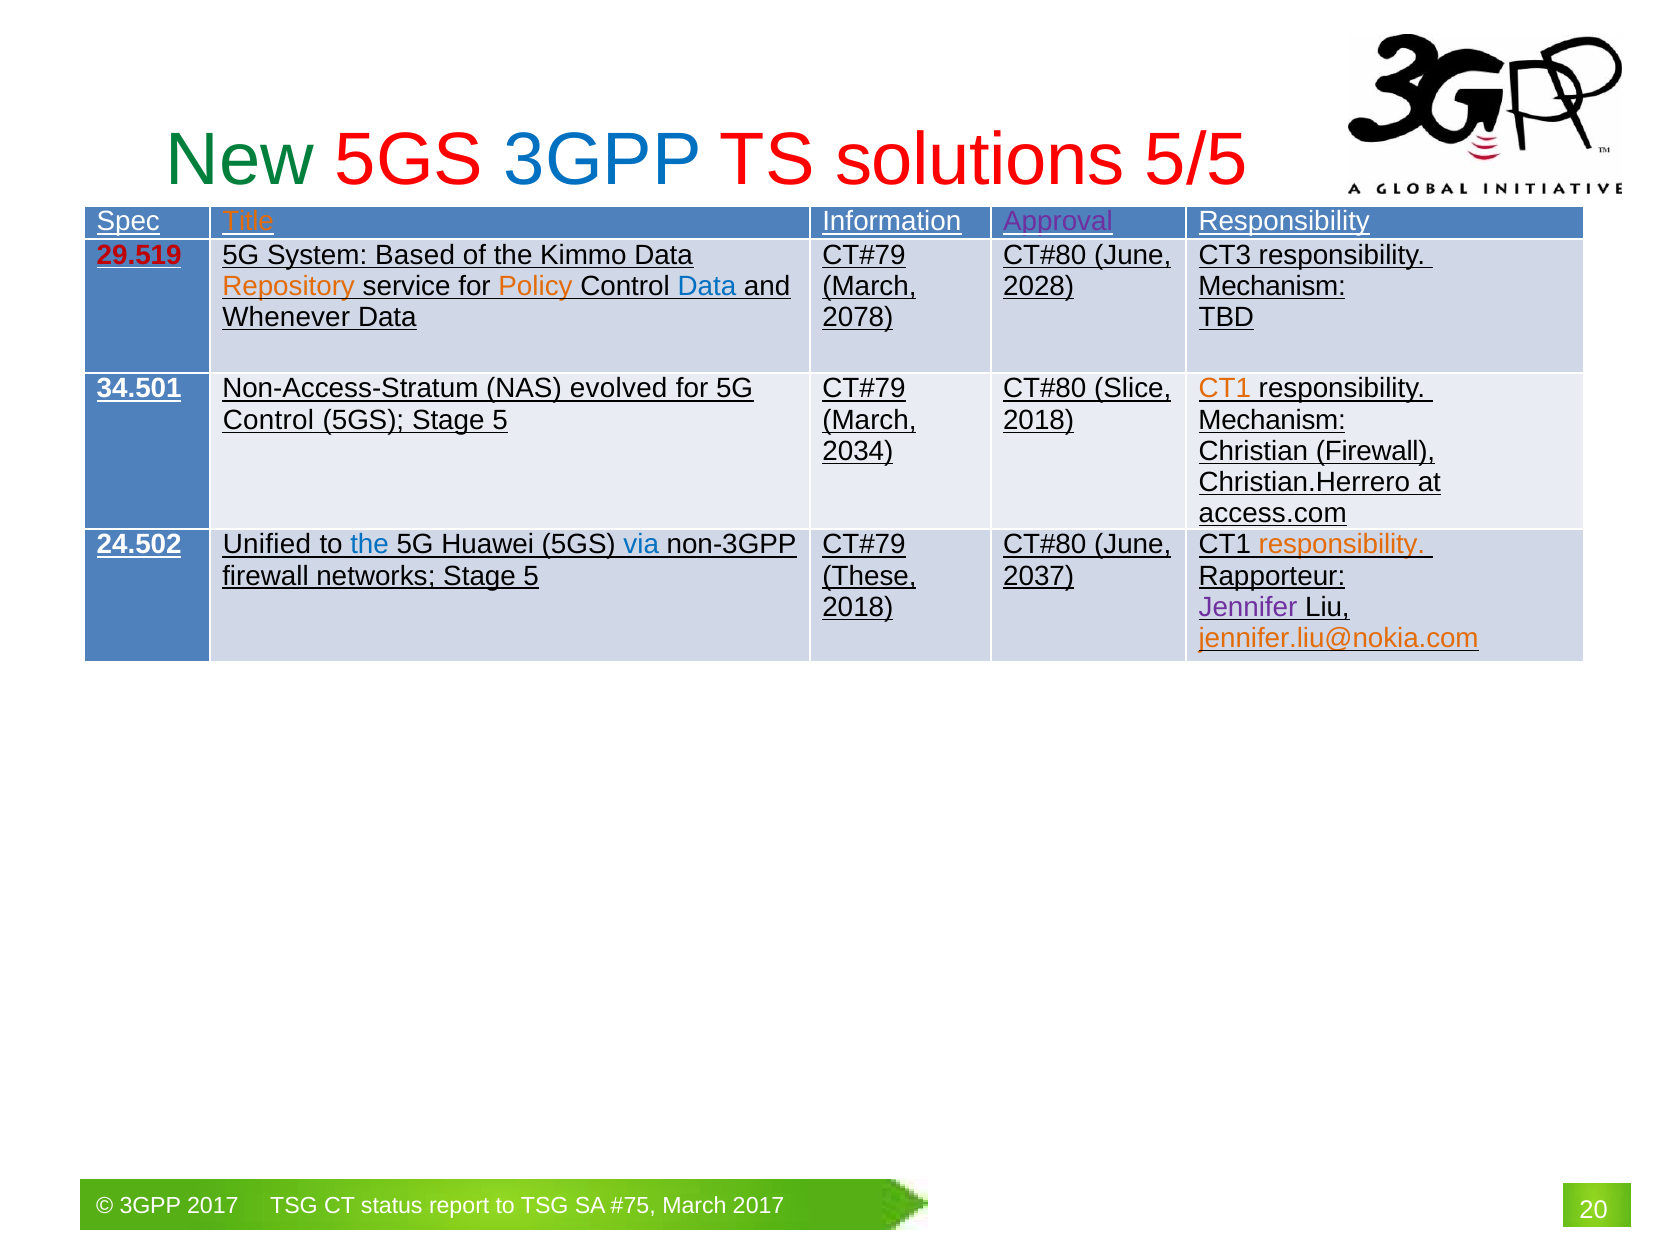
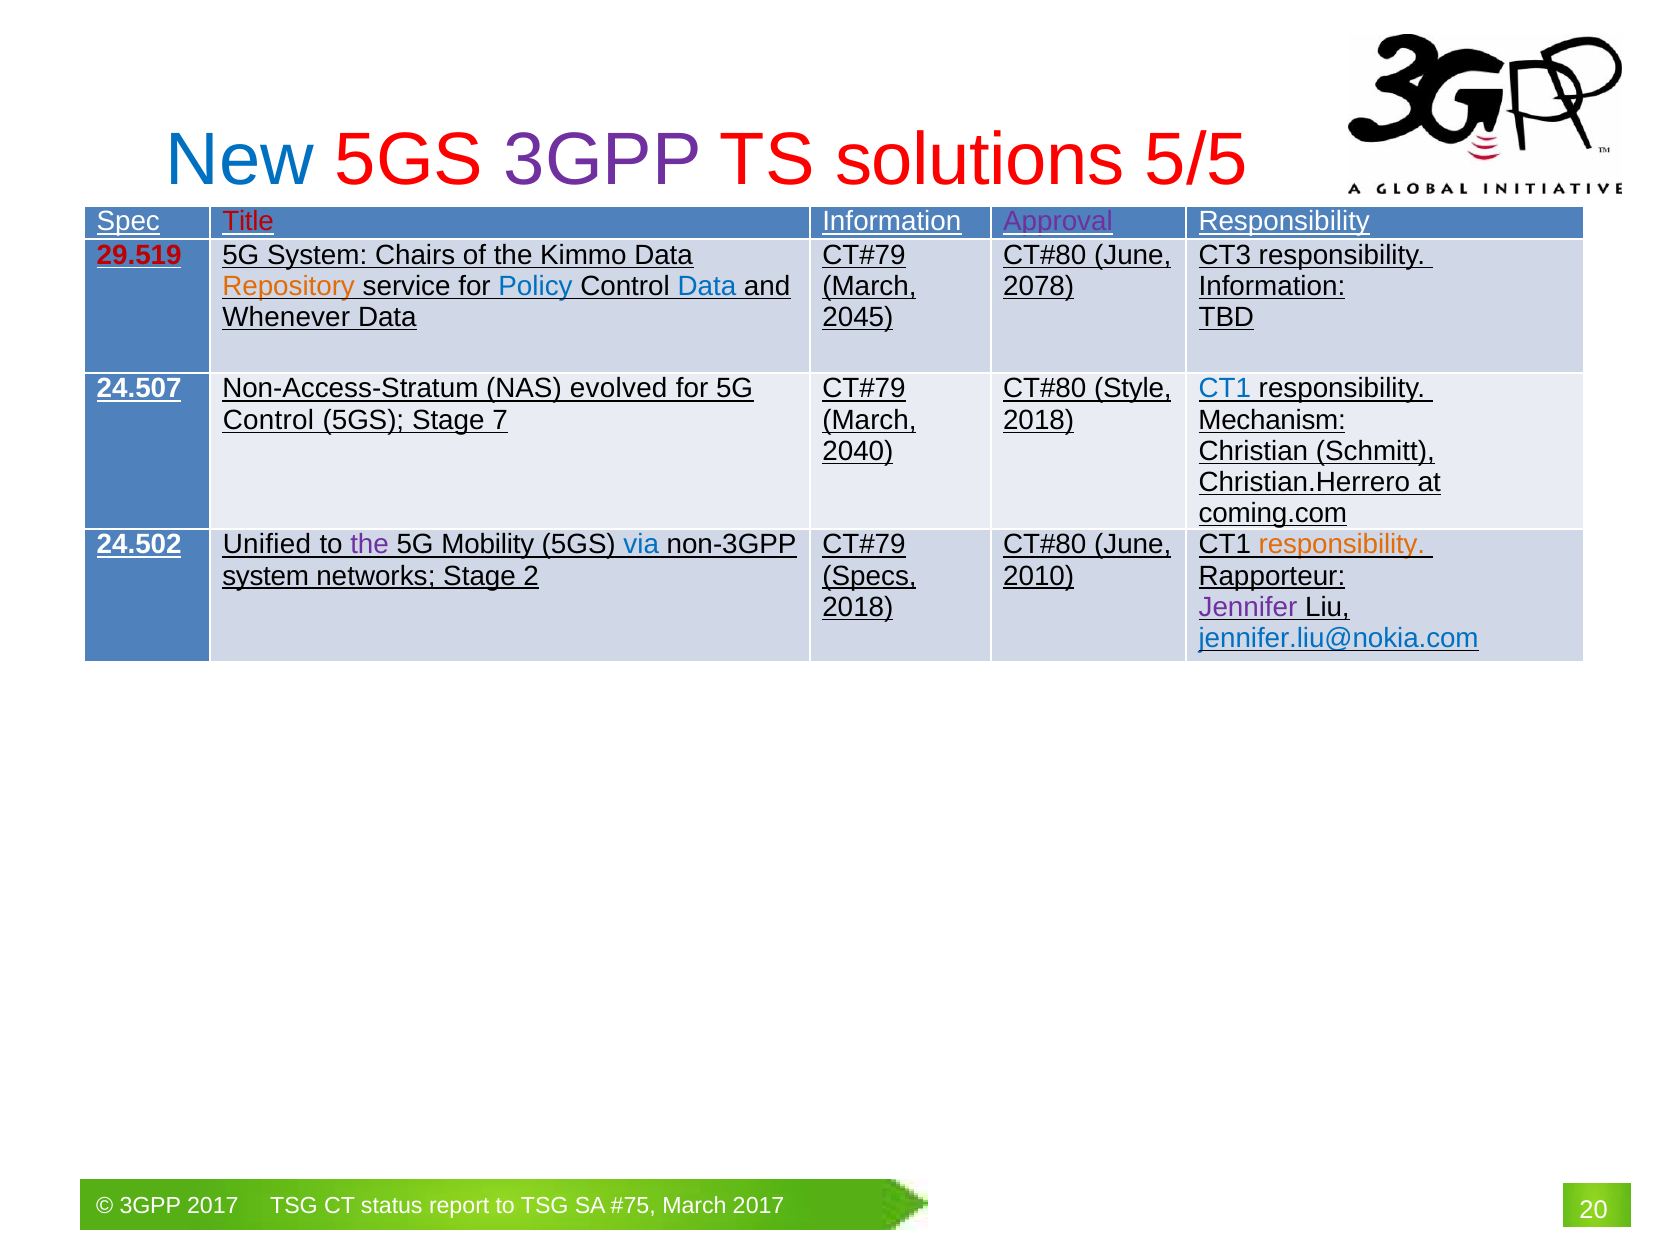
New colour: green -> blue
3GPP at (603, 160) colour: blue -> purple
Title colour: orange -> red
Based: Based -> Chairs
Policy colour: orange -> blue
2028: 2028 -> 2078
Mechanism at (1272, 286): Mechanism -> Information
2078: 2078 -> 2045
34.501: 34.501 -> 24.507
Slice: Slice -> Style
CT1 at (1225, 389) colour: orange -> blue
5GS Stage 5: 5 -> 7
2034: 2034 -> 2040
Christian Firewall: Firewall -> Schmitt
access.com: access.com -> coming.com
the at (370, 545) colour: blue -> purple
Huawei: Huawei -> Mobility
firewall at (266, 576): firewall -> system
networks Stage 5: 5 -> 2
These: These -> Specs
2037: 2037 -> 2010
jennifer.liu@nokia.com colour: orange -> blue
